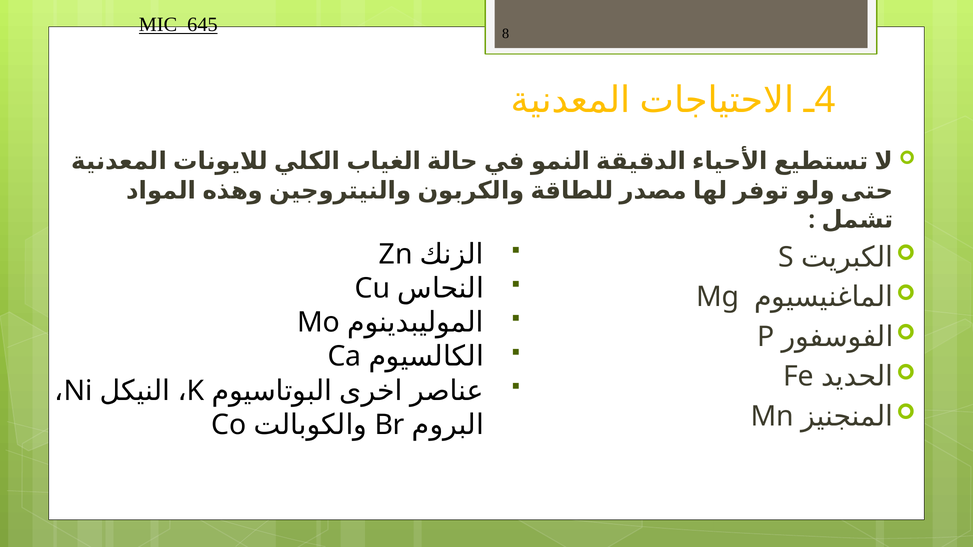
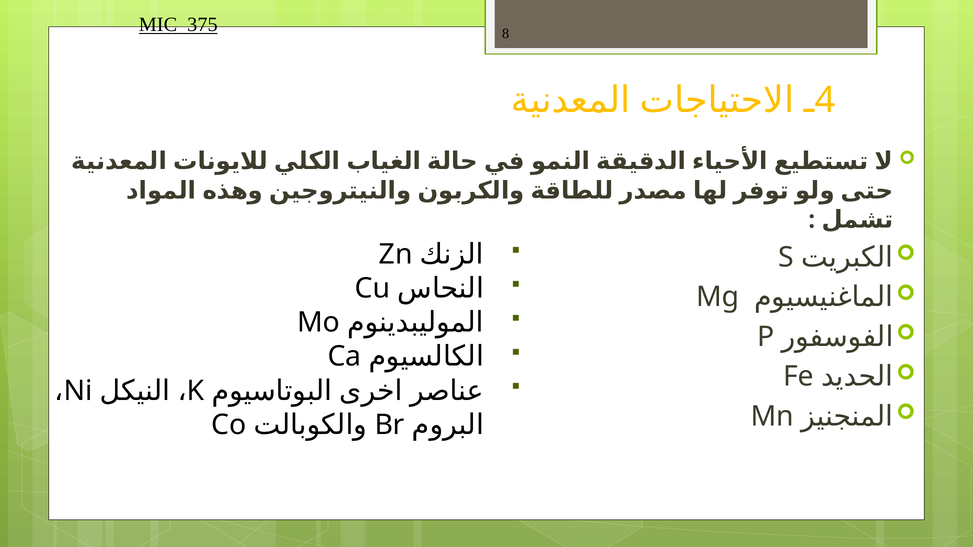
645: 645 -> 375
